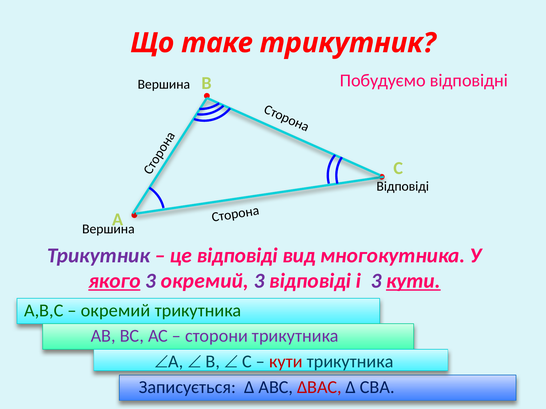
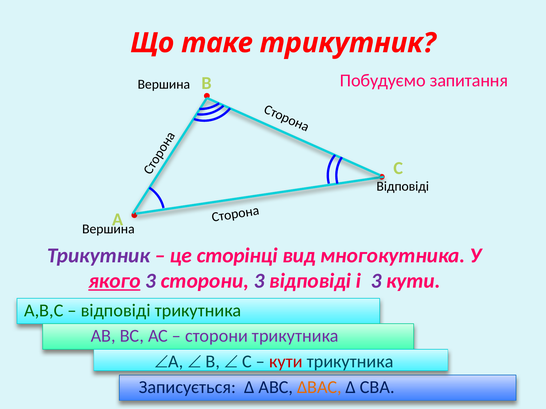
відповідні: відповідні -> запитання
це відповіді: відповіді -> сторінці
3 окремий: окремий -> сторони
кути at (413, 281) underline: present -> none
окремий at (116, 311): окремий -> відповіді
∆ВАС colour: red -> orange
